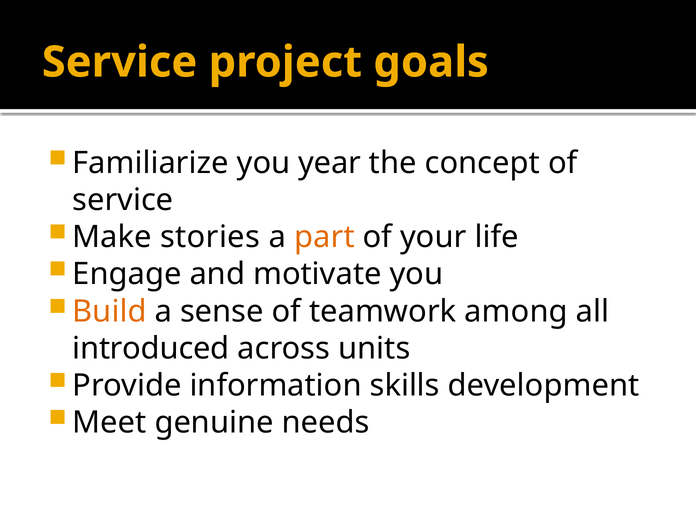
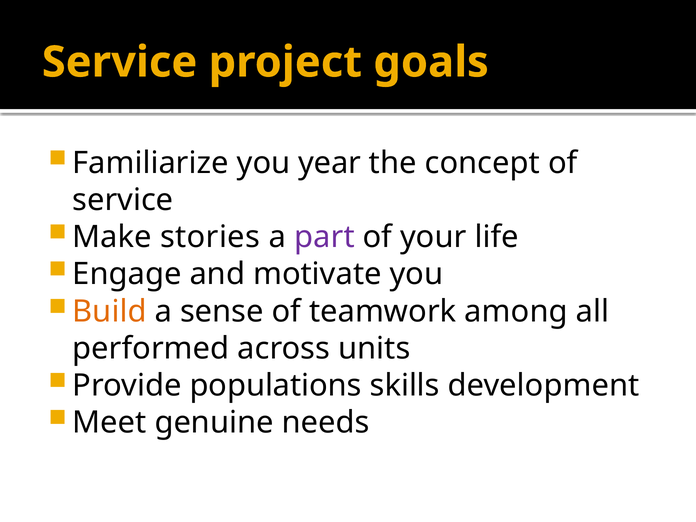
part colour: orange -> purple
introduced: introduced -> performed
information: information -> populations
